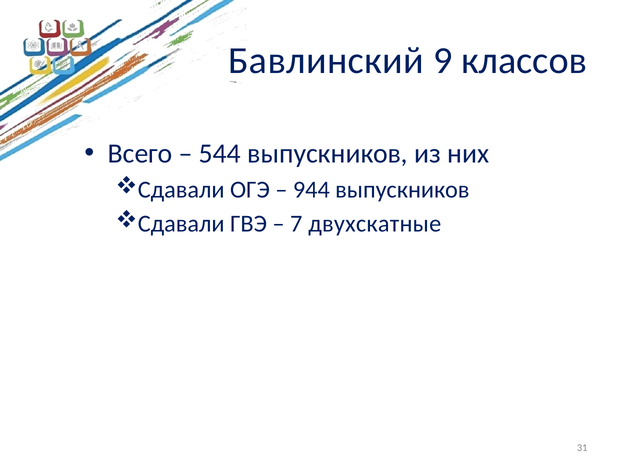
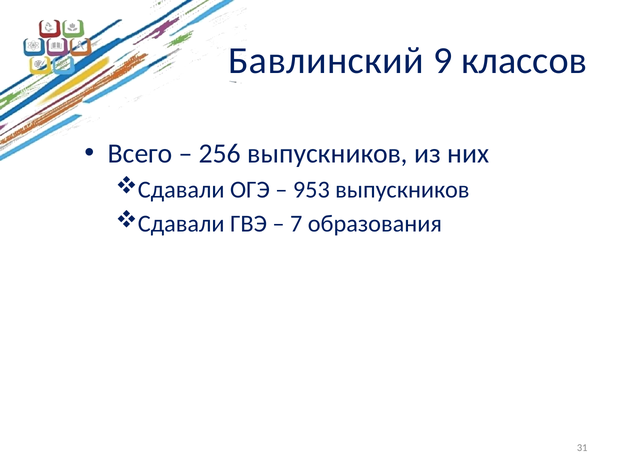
544: 544 -> 256
944: 944 -> 953
двухскатные: двухскатные -> образования
